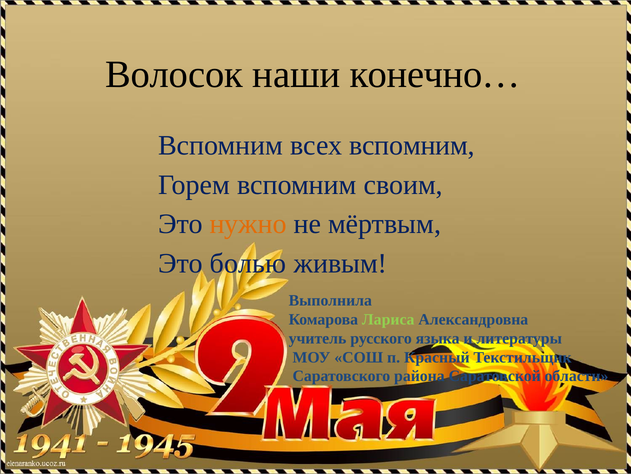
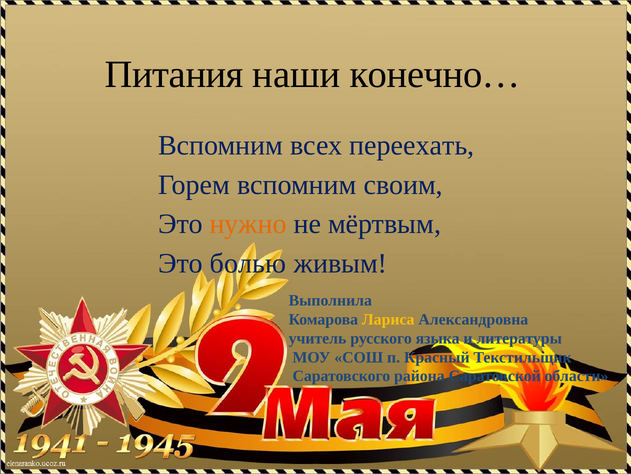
Волосок: Волосок -> Питания
всех вспомним: вспомним -> переехать
Лариса colour: light green -> yellow
